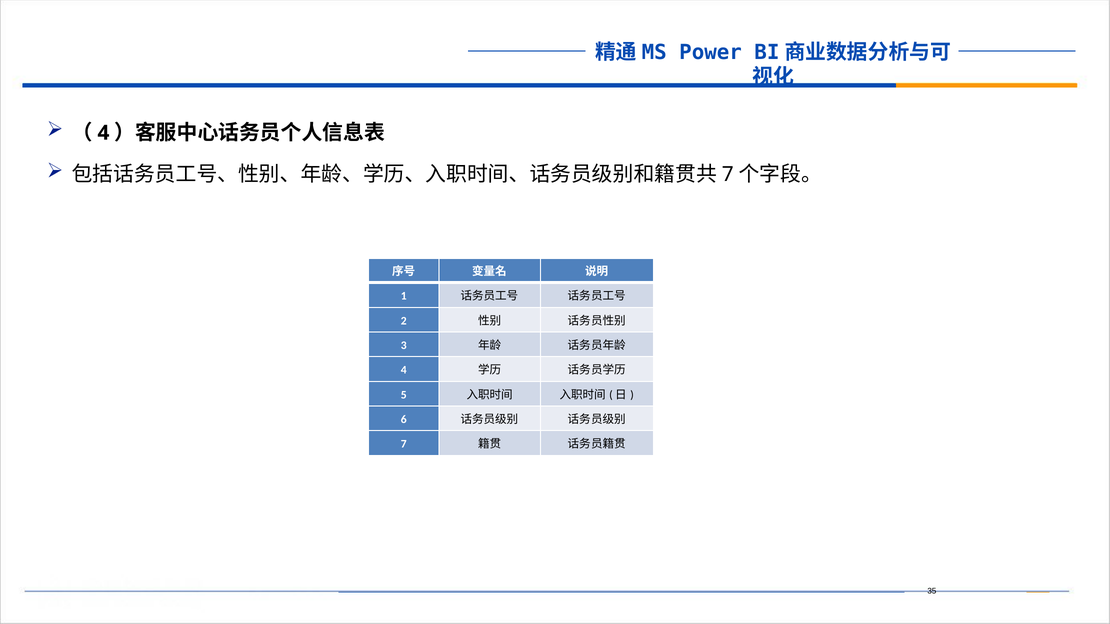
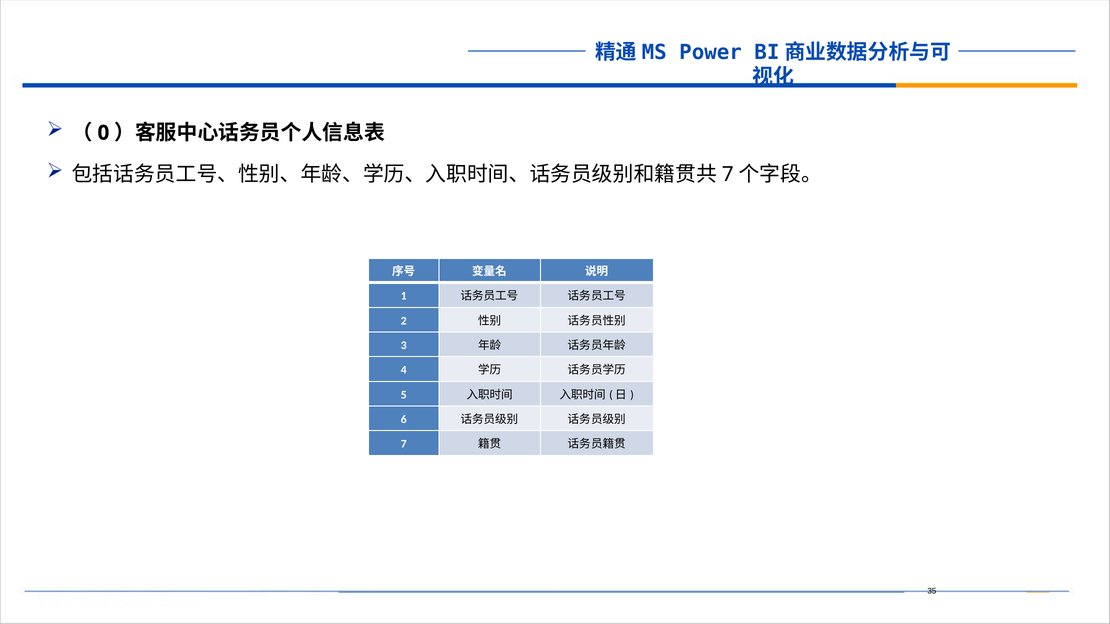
4 at (103, 133): 4 -> 0
